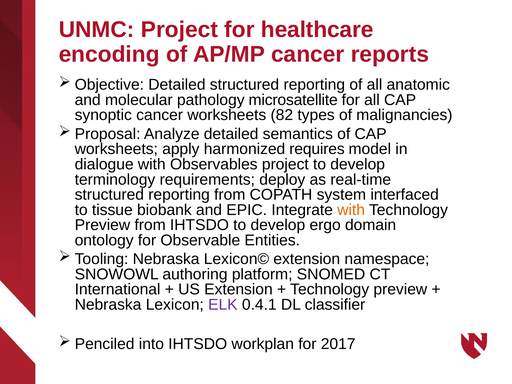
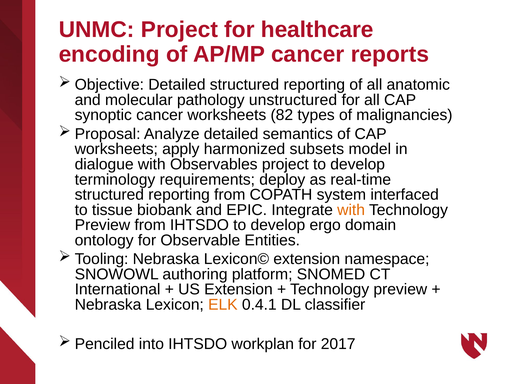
microsatellite: microsatellite -> unstructured
requires: requires -> subsets
ELK colour: purple -> orange
